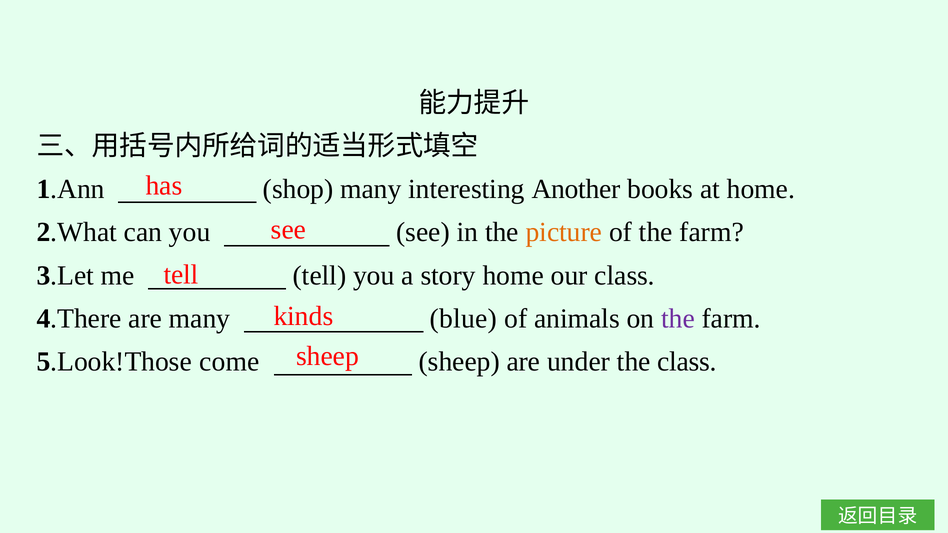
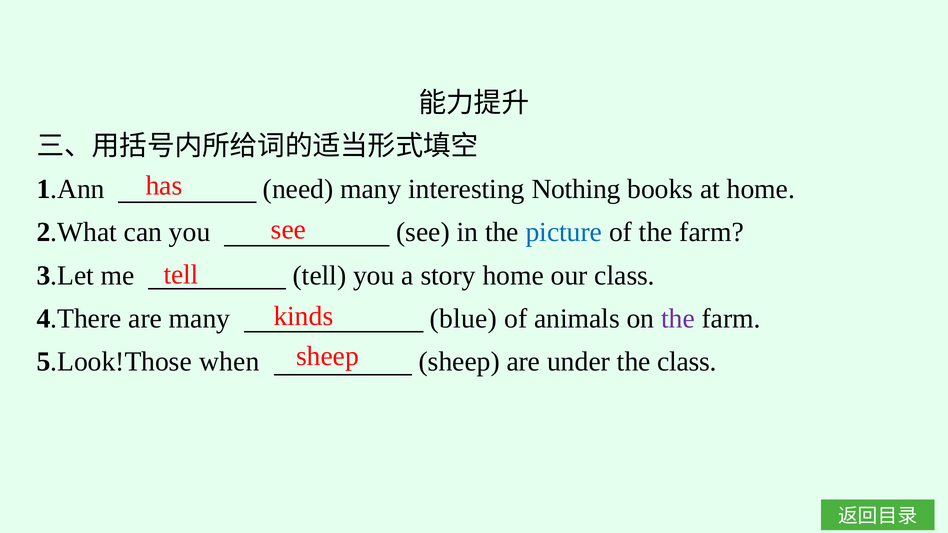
shop: shop -> need
Another: Another -> Nothing
picture colour: orange -> blue
come: come -> when
